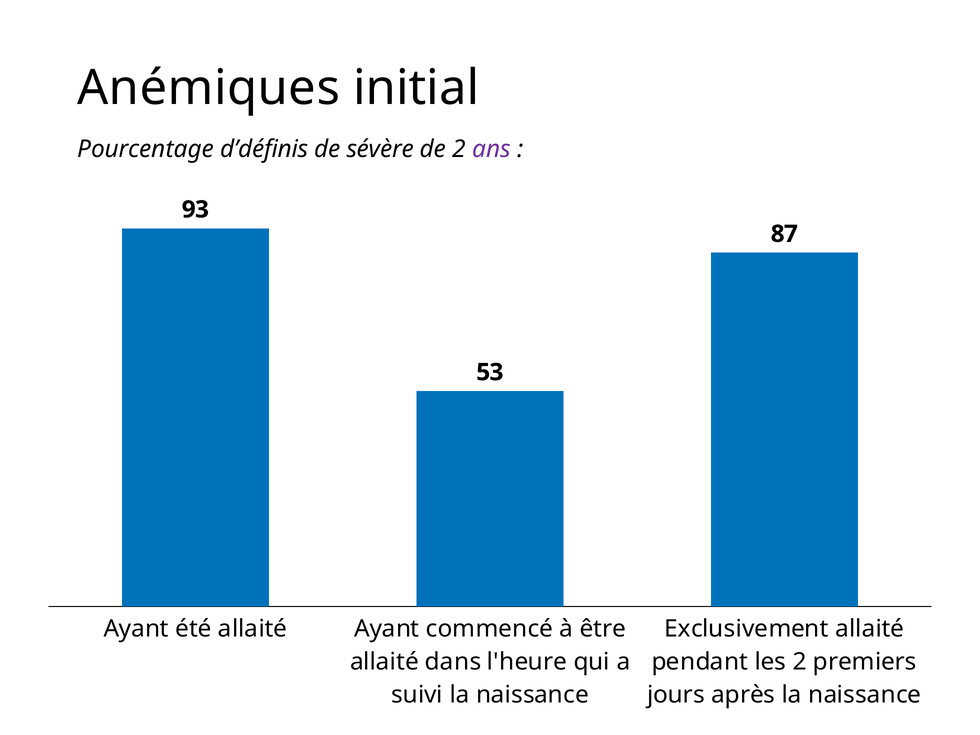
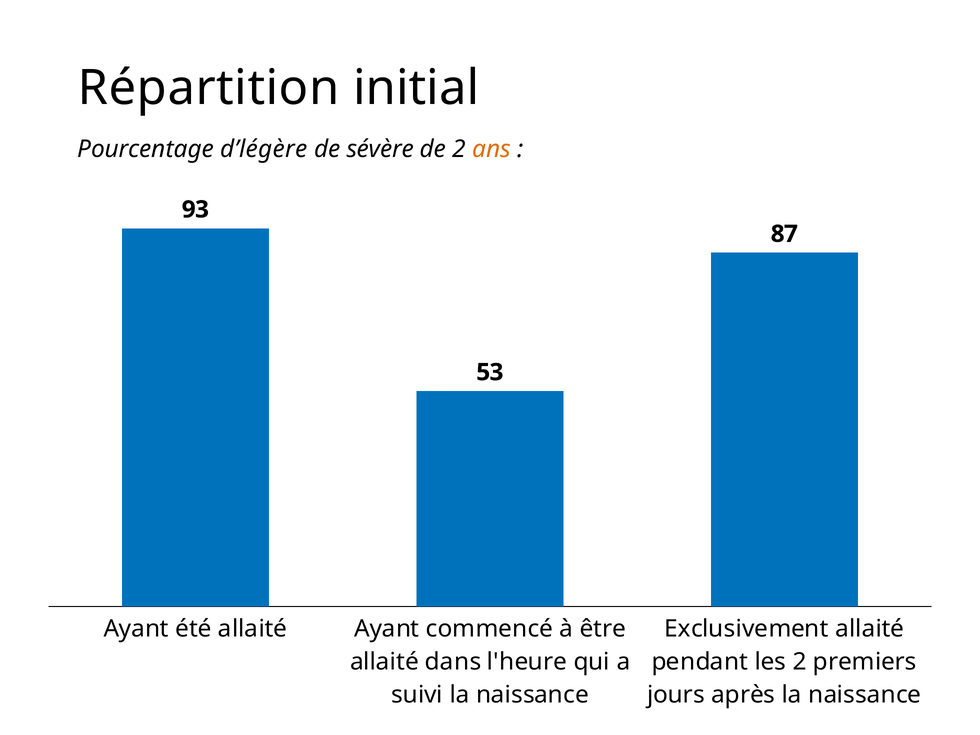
Anémiques: Anémiques -> Répartition
d’définis: d’définis -> d’légère
ans colour: purple -> orange
